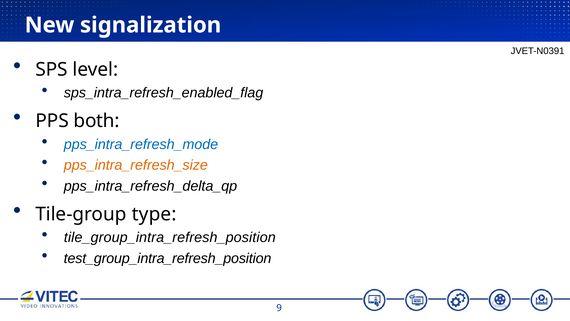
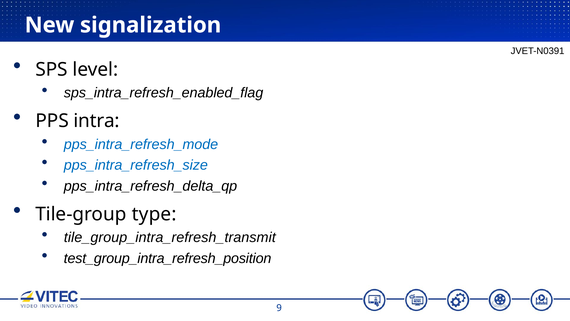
both: both -> intra
pps_intra_refresh_size colour: orange -> blue
tile_group_intra_refresh_position: tile_group_intra_refresh_position -> tile_group_intra_refresh_transmit
